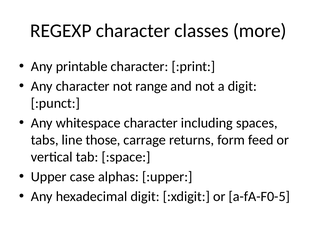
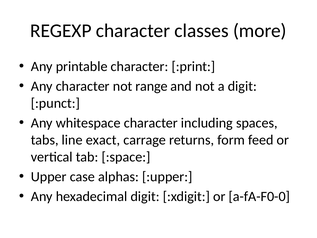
those: those -> exact
a-fA-F0-5: a-fA-F0-5 -> a-fA-F0-0
